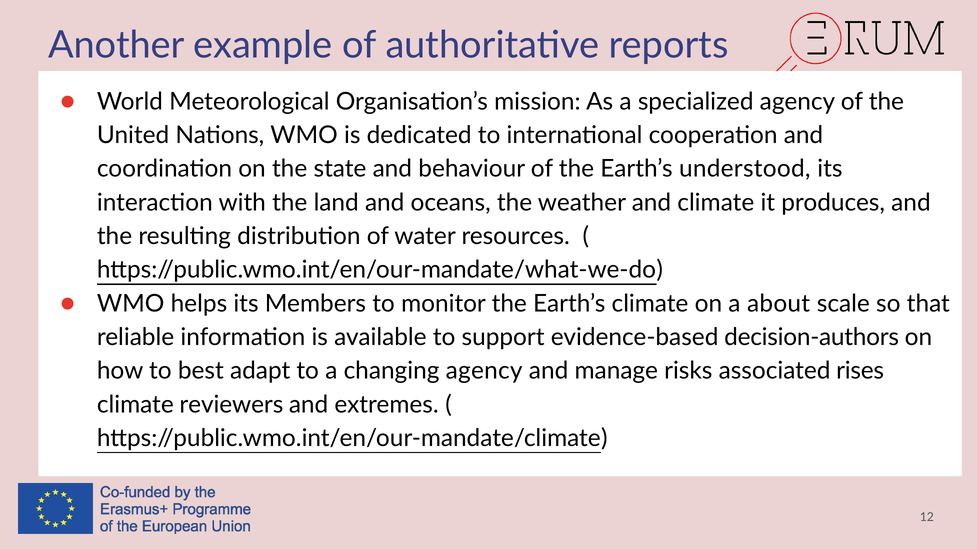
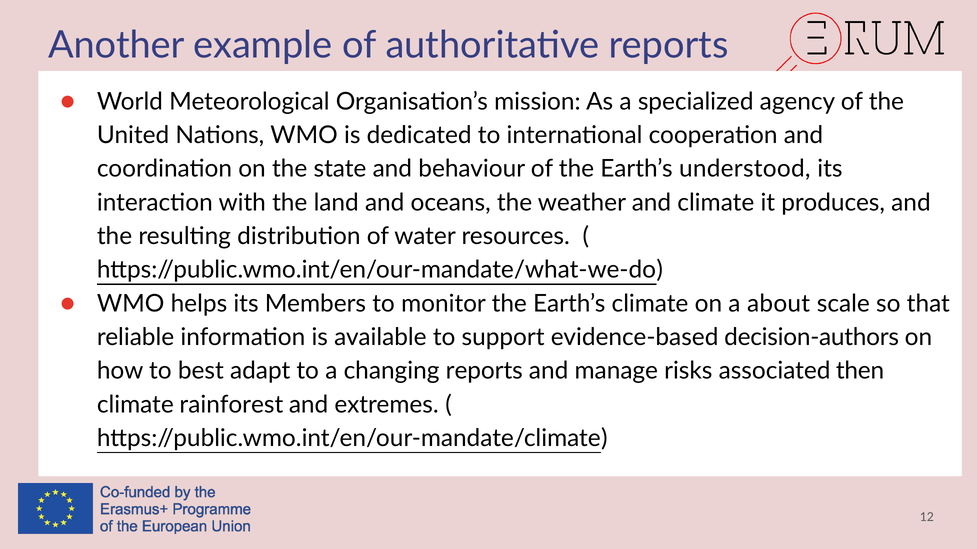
changing agency: agency -> reports
rises: rises -> then
reviewers: reviewers -> rainforest
